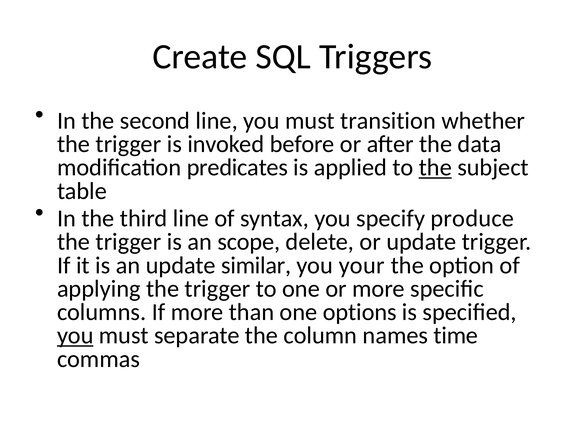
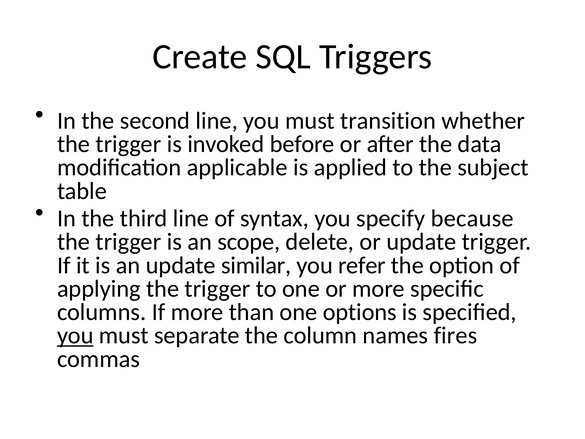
predicates: predicates -> applicable
the at (435, 167) underline: present -> none
produce: produce -> because
your: your -> refer
time: time -> fires
